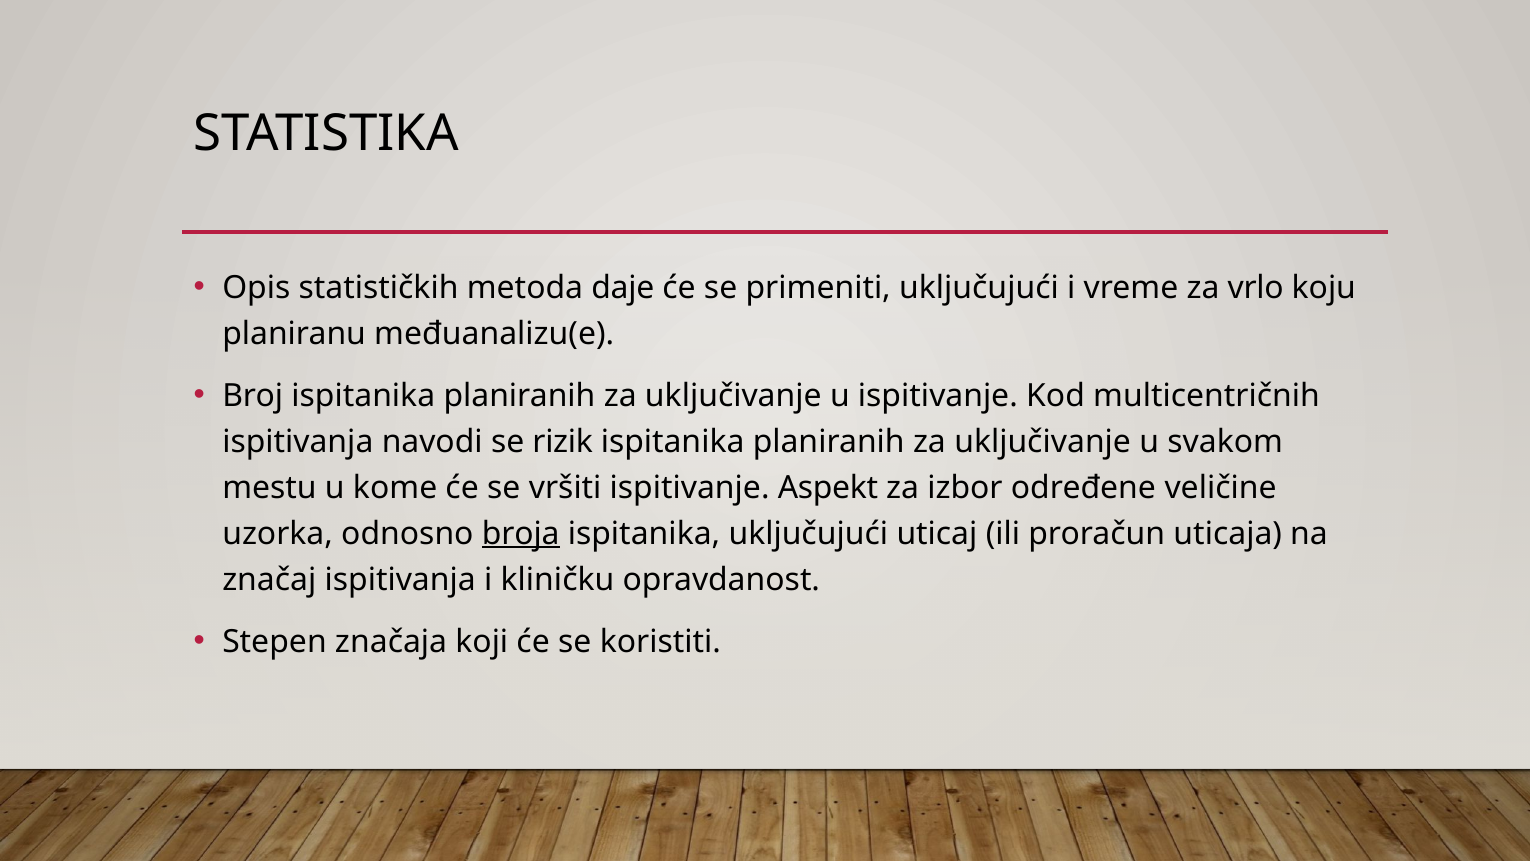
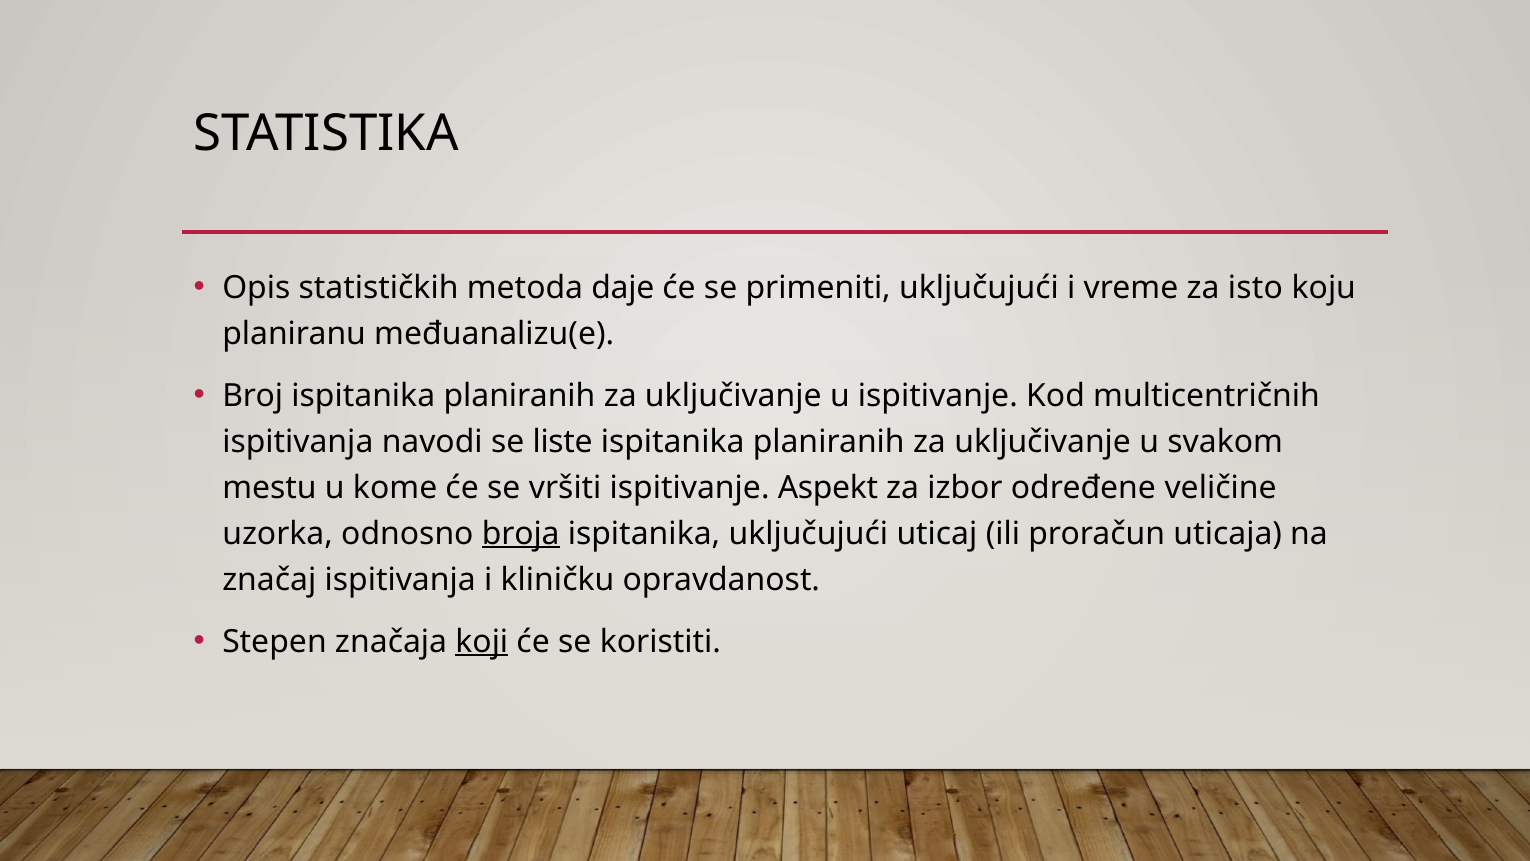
vrlo: vrlo -> isto
rizik: rizik -> liste
koji underline: none -> present
